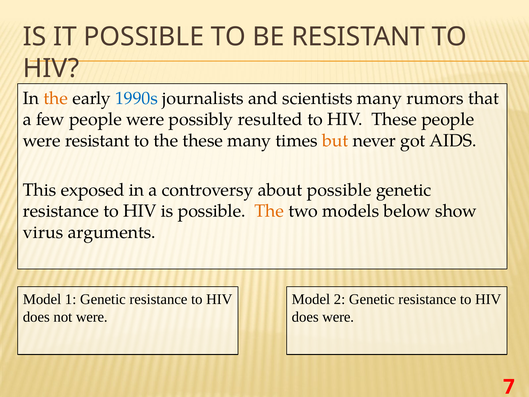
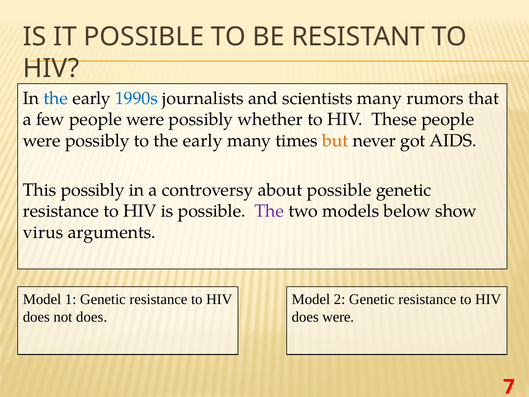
the at (56, 98) colour: orange -> blue
resulted: resulted -> whether
resistant at (97, 140): resistant -> possibly
to the these: these -> early
This exposed: exposed -> possibly
The at (269, 211) colour: orange -> purple
not were: were -> does
